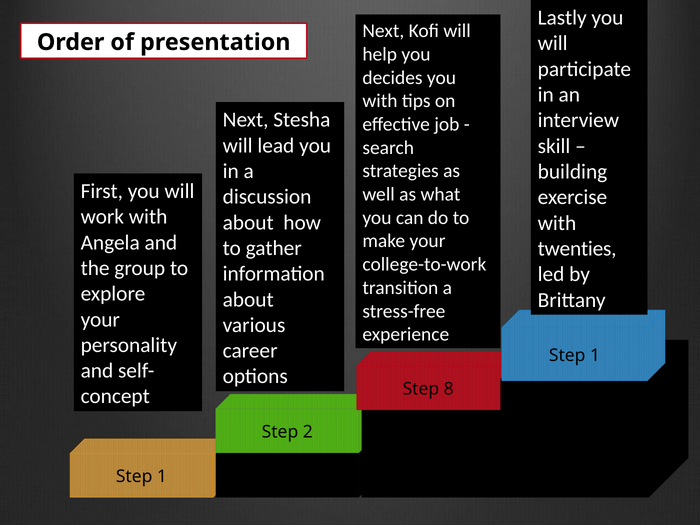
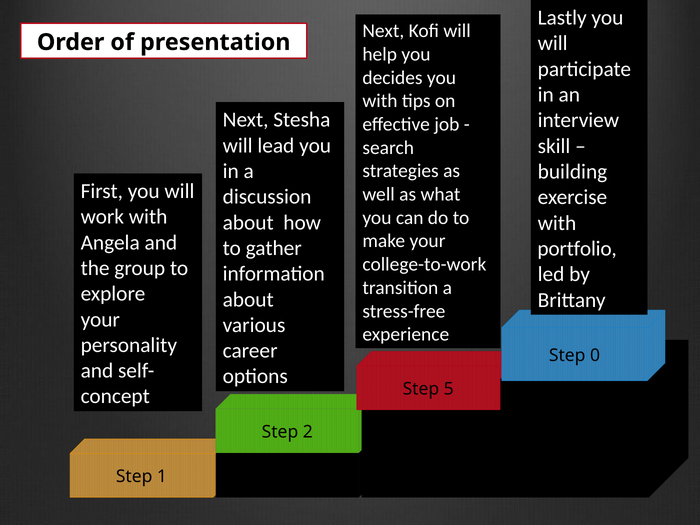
twenties: twenties -> portfolio
1 at (595, 355): 1 -> 0
8: 8 -> 5
